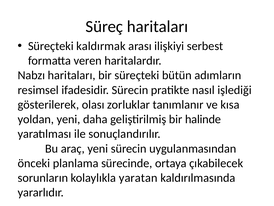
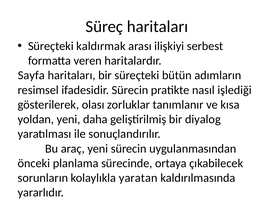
Nabzı: Nabzı -> Sayfa
halinde: halinde -> diyalog
